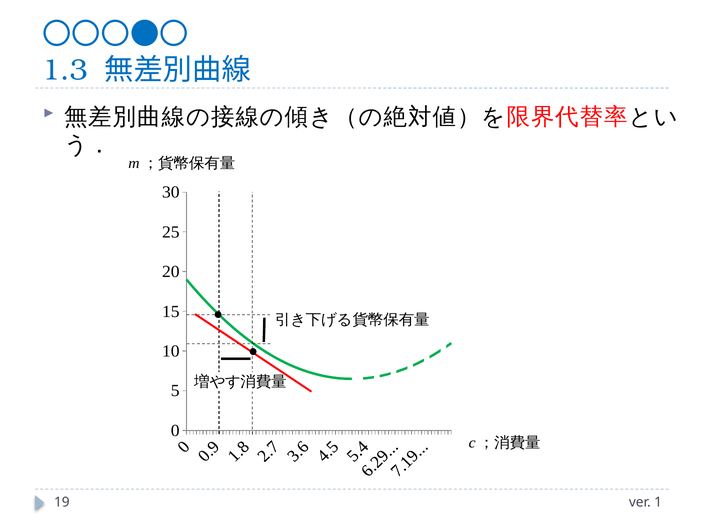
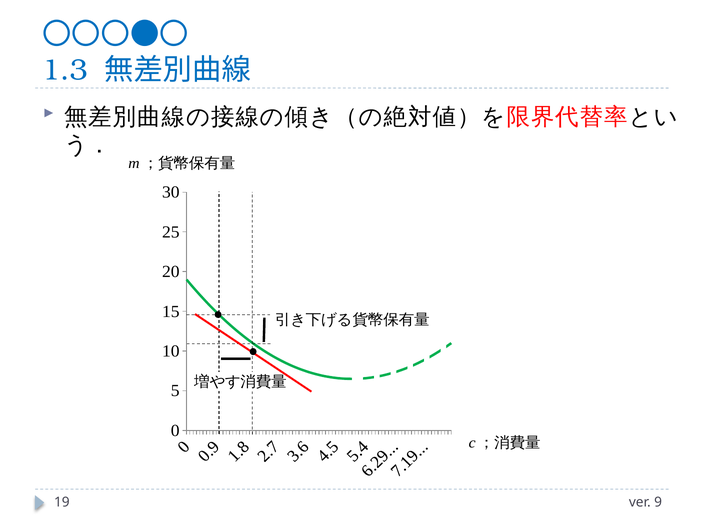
1: 1 -> 9
